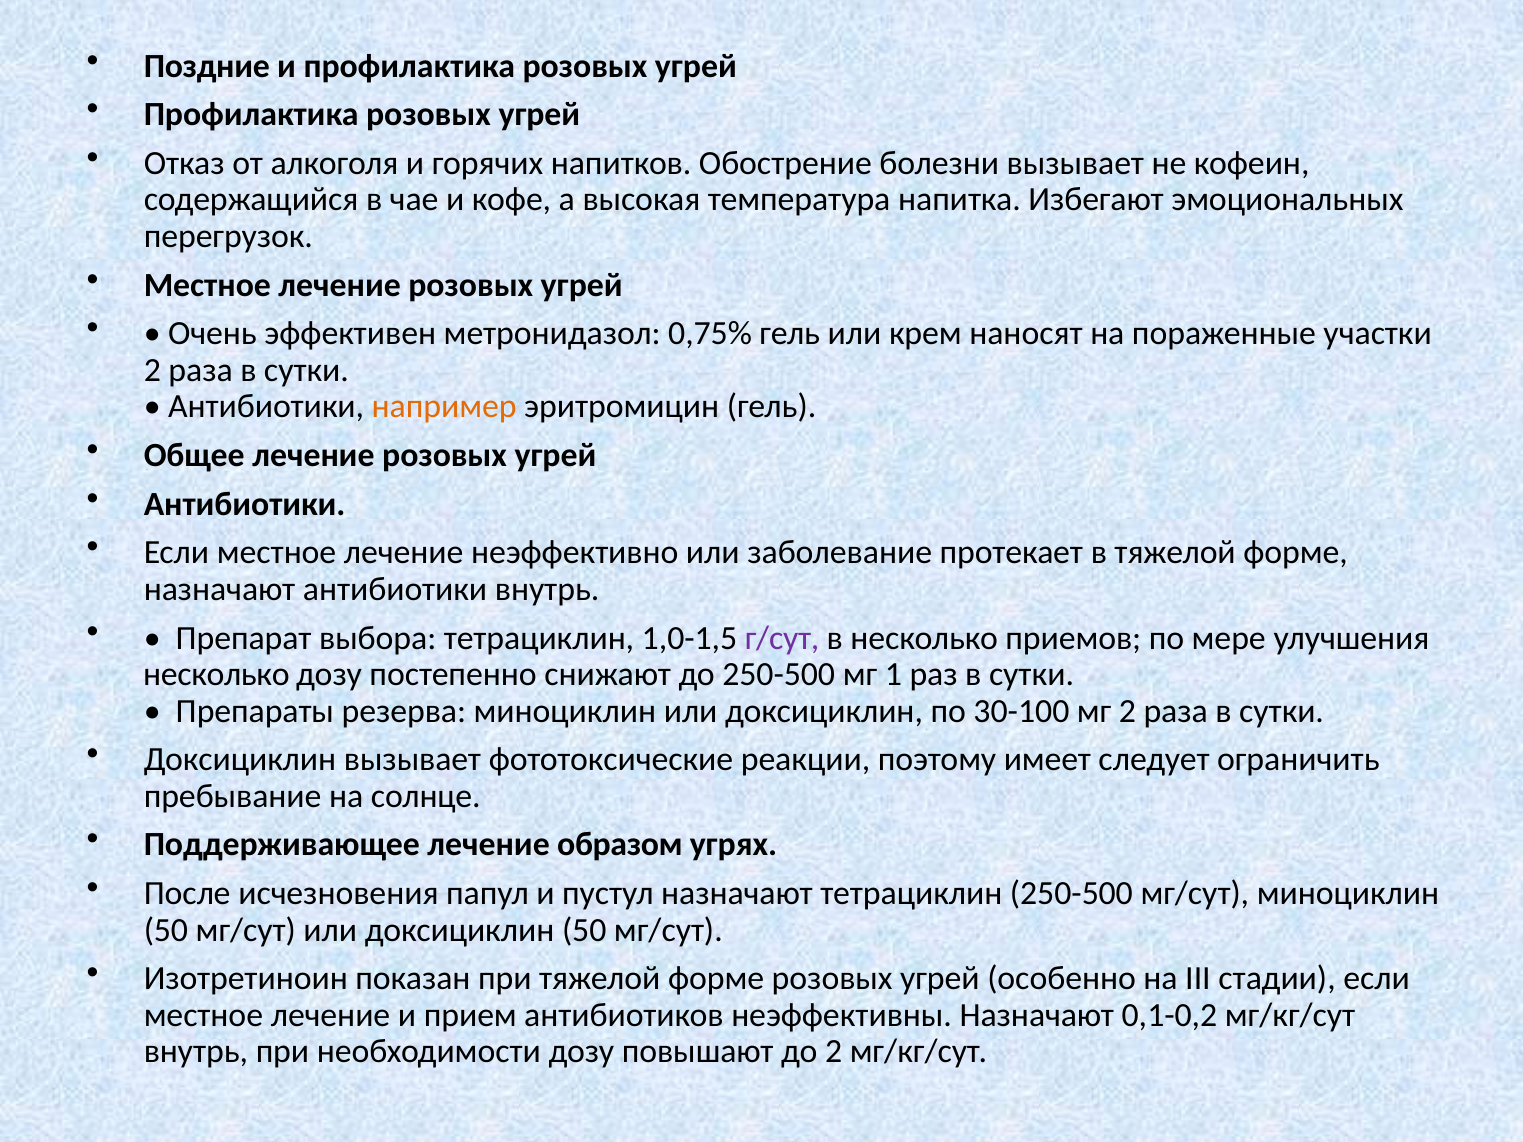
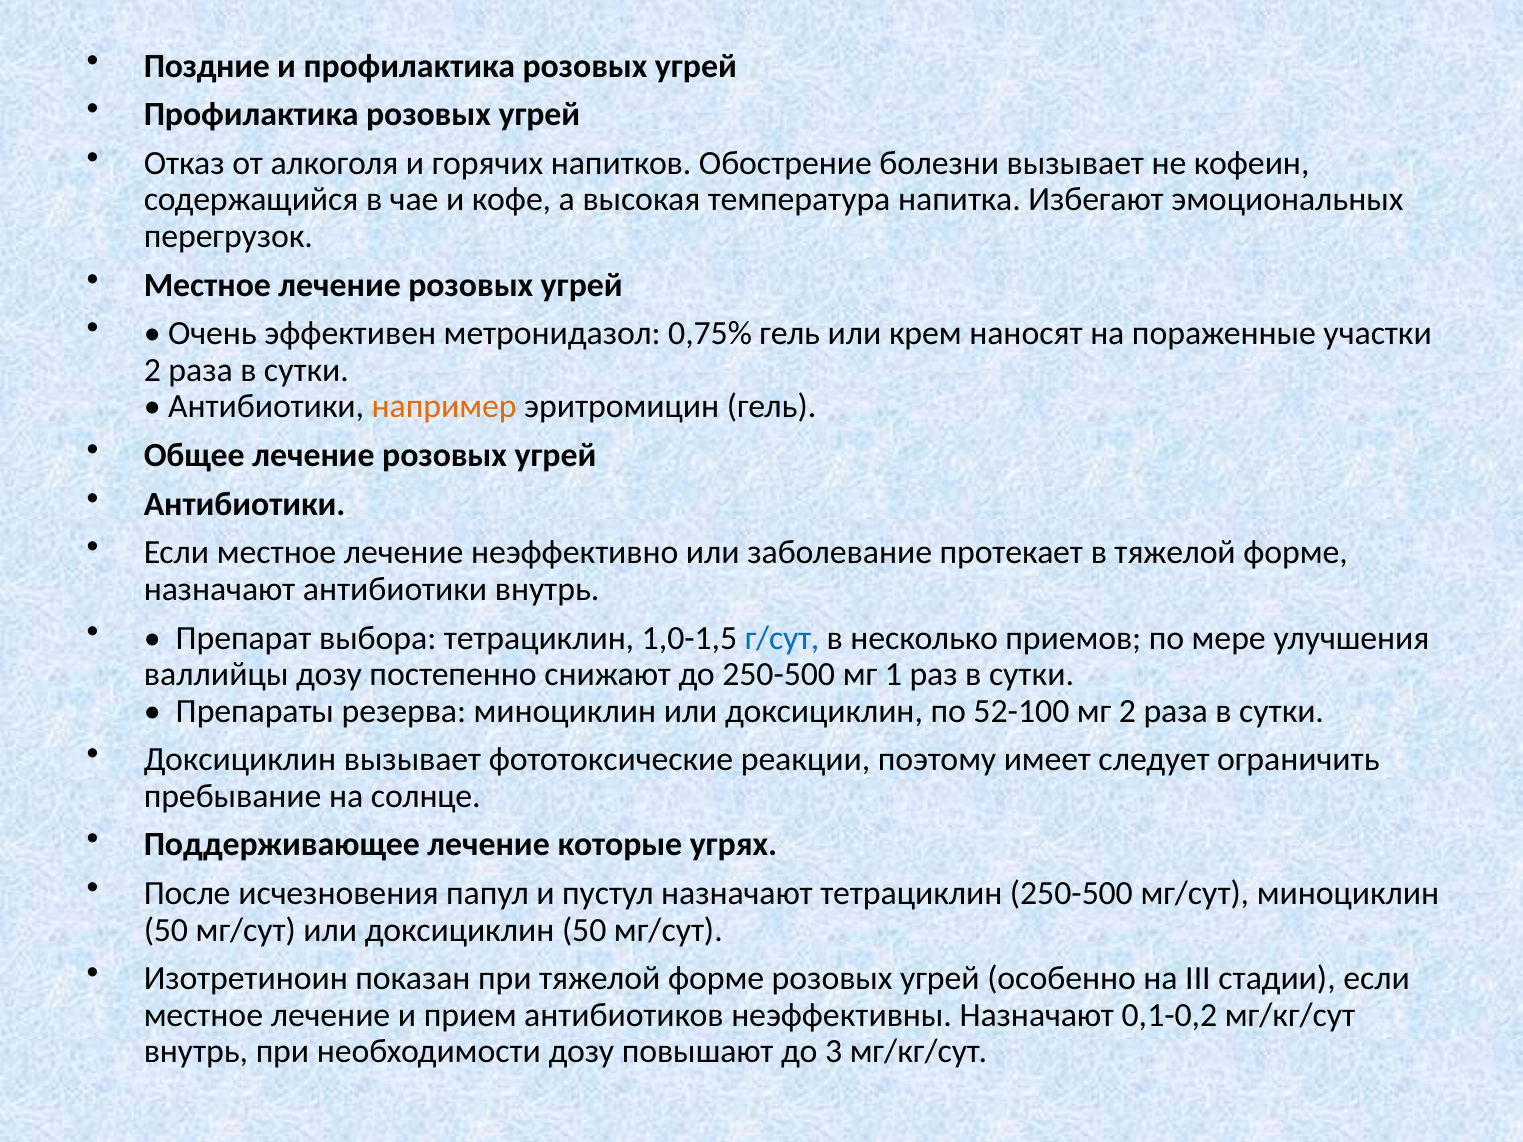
г/сут colour: purple -> blue
несколько at (216, 675): несколько -> валлийцы
30-100: 30-100 -> 52-100
образом: образом -> которые
до 2: 2 -> 3
